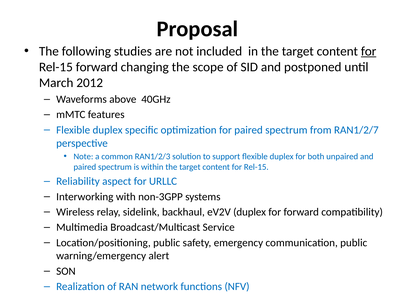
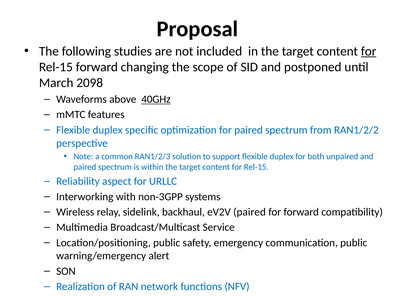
2012: 2012 -> 2098
40GHz underline: none -> present
RAN1/2/7: RAN1/2/7 -> RAN1/2/2
eV2V duplex: duplex -> paired
